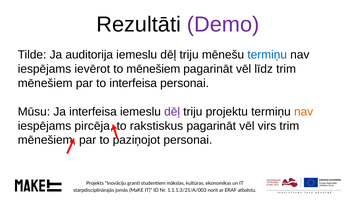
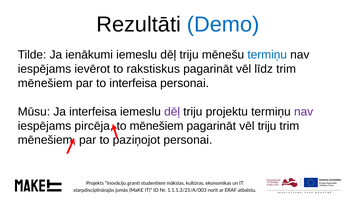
Demo colour: purple -> blue
auditorija: auditorija -> ienākumi
to mēnešiem: mēnešiem -> rakstiskus
nav at (304, 112) colour: orange -> purple
rakstiskus at (156, 126): rakstiskus -> mēnešiem
vēl virs: virs -> triju
